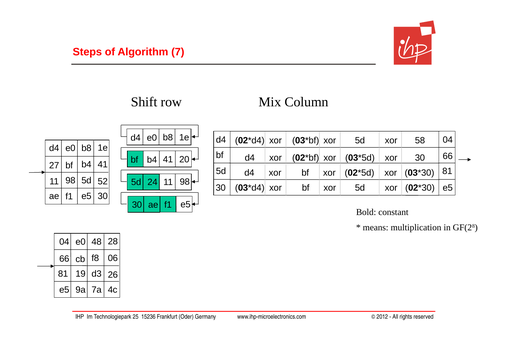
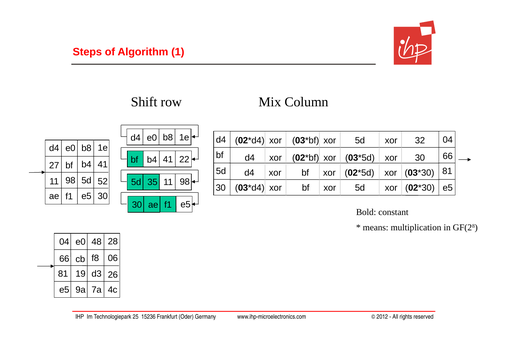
7: 7 -> 1
58: 58 -> 32
20: 20 -> 22
24: 24 -> 35
